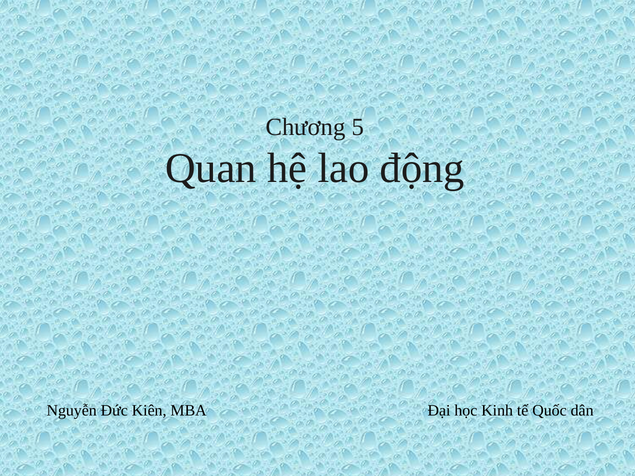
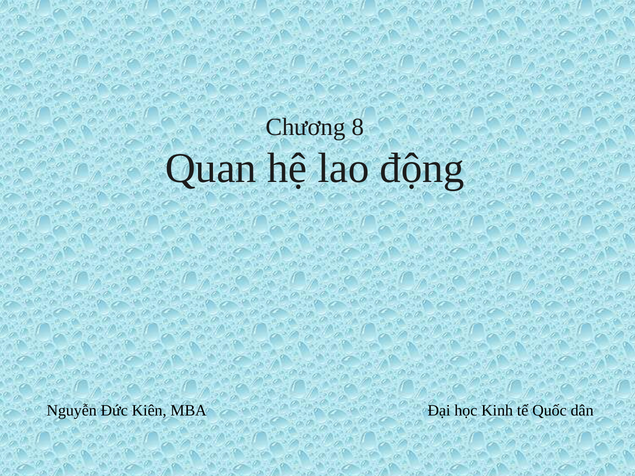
5: 5 -> 8
